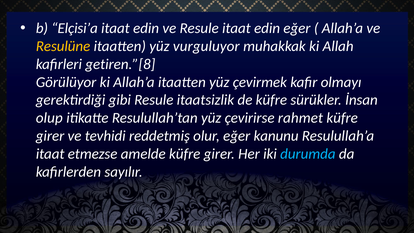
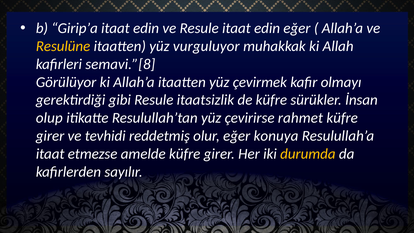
Elçisi’a: Elçisi’a -> Girip’a
getiren.”[8: getiren.”[8 -> semavi.”[8
kanunu: kanunu -> konuya
durumda colour: light blue -> yellow
